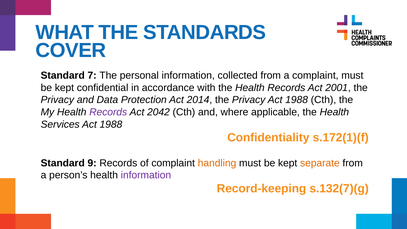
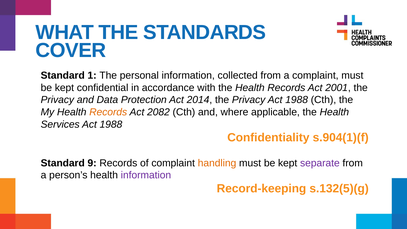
7: 7 -> 1
Records at (108, 112) colour: purple -> orange
2042: 2042 -> 2082
s.172(1)(f: s.172(1)(f -> s.904(1)(f
separate colour: orange -> purple
s.132(7)(g: s.132(7)(g -> s.132(5)(g
